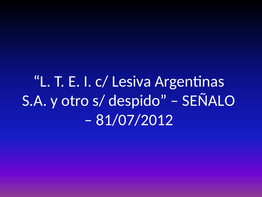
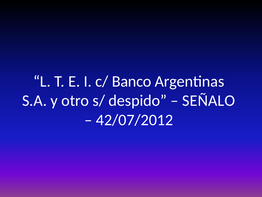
Lesiva: Lesiva -> Banco
81/07/2012: 81/07/2012 -> 42/07/2012
